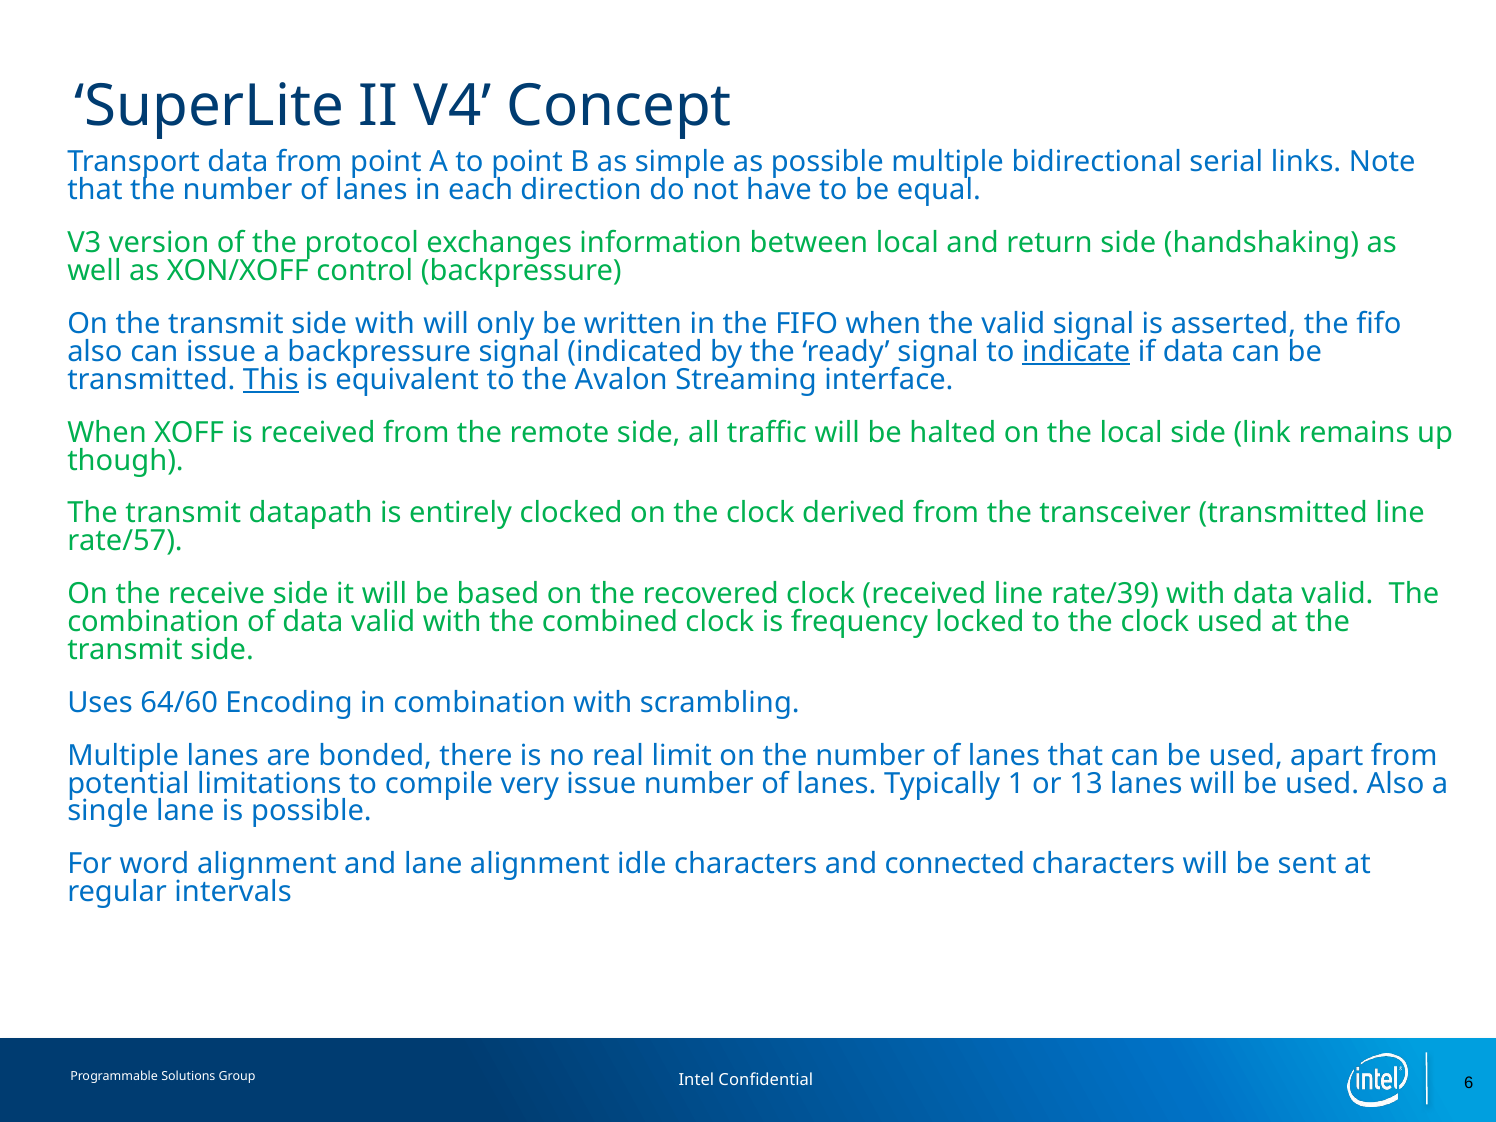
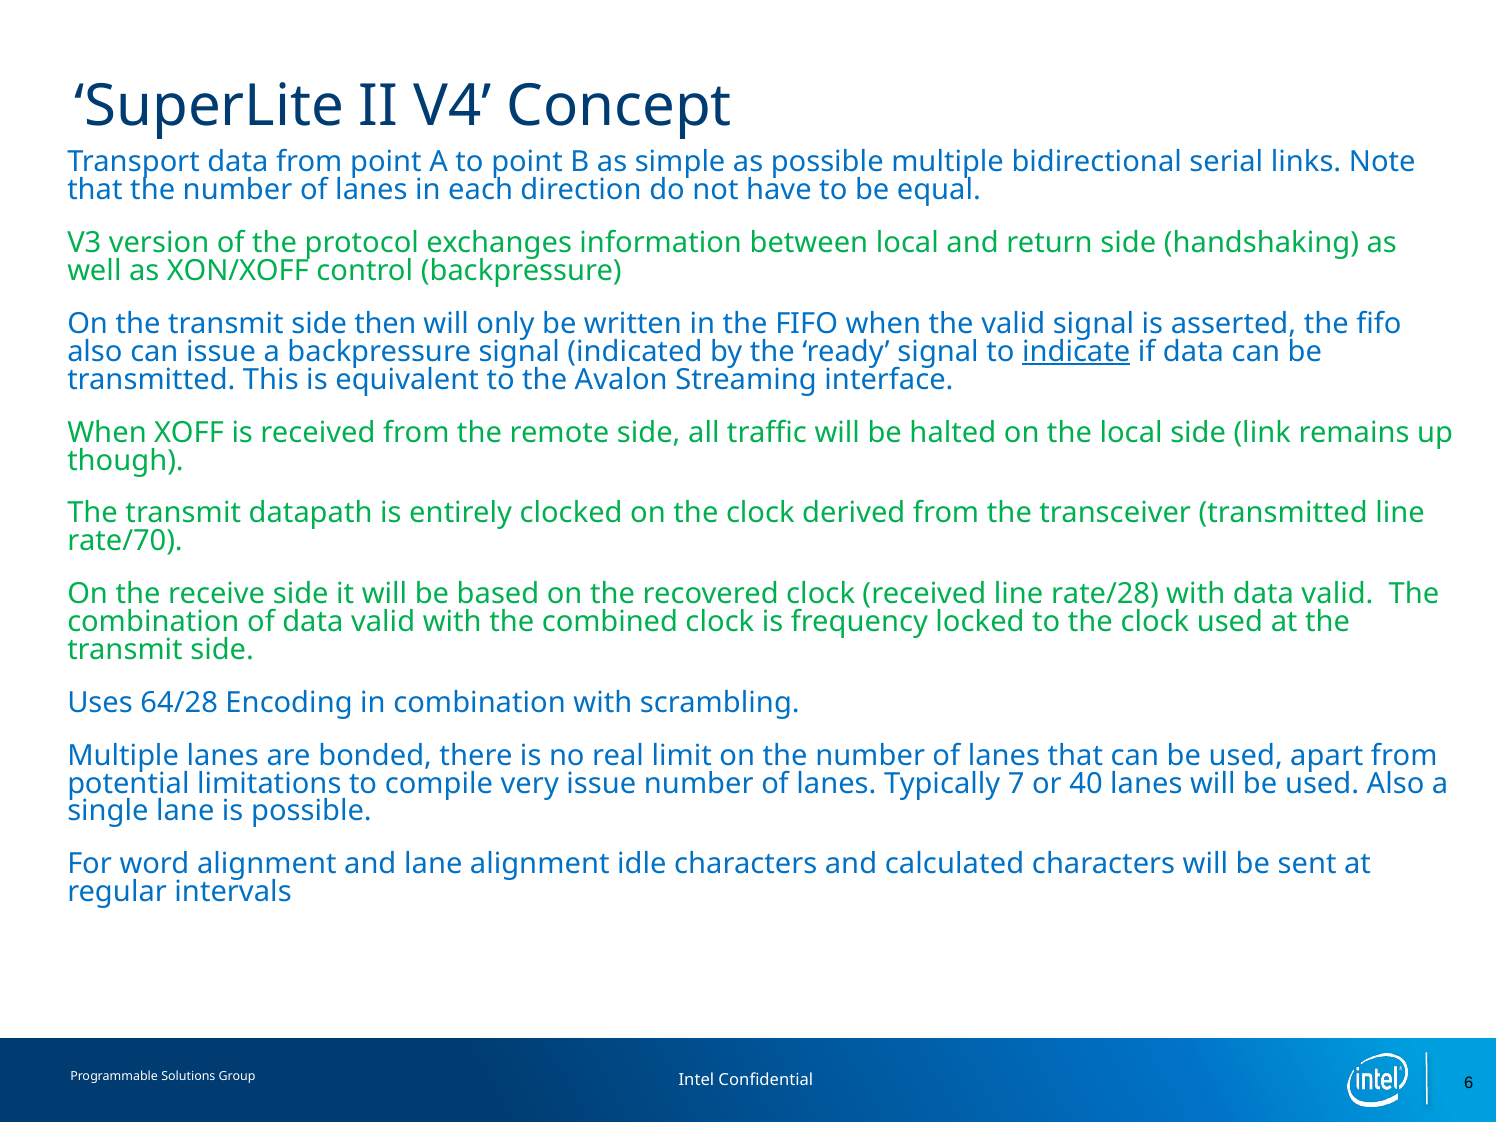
side with: with -> then
This underline: present -> none
rate/57: rate/57 -> rate/70
rate/39: rate/39 -> rate/28
64/60: 64/60 -> 64/28
1: 1 -> 7
13: 13 -> 40
connected: connected -> calculated
